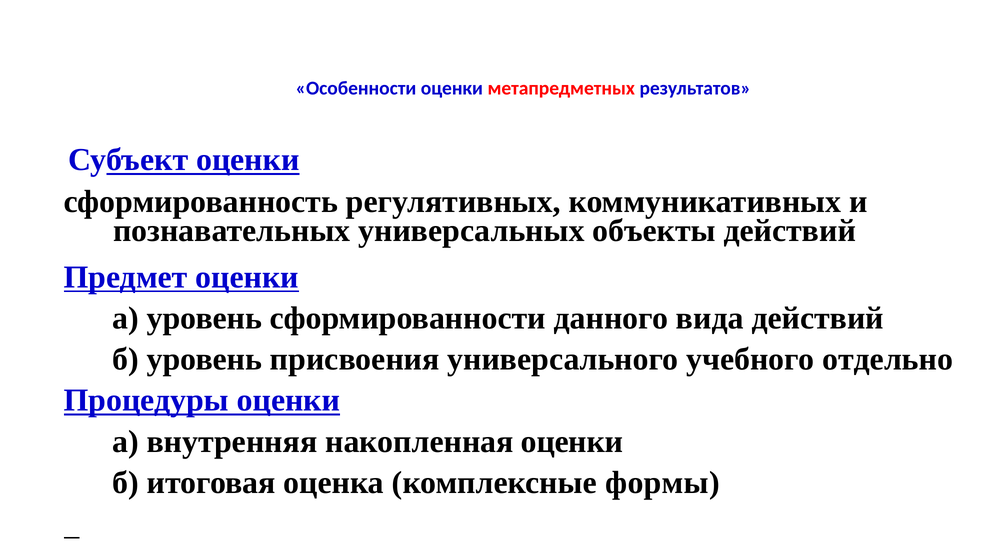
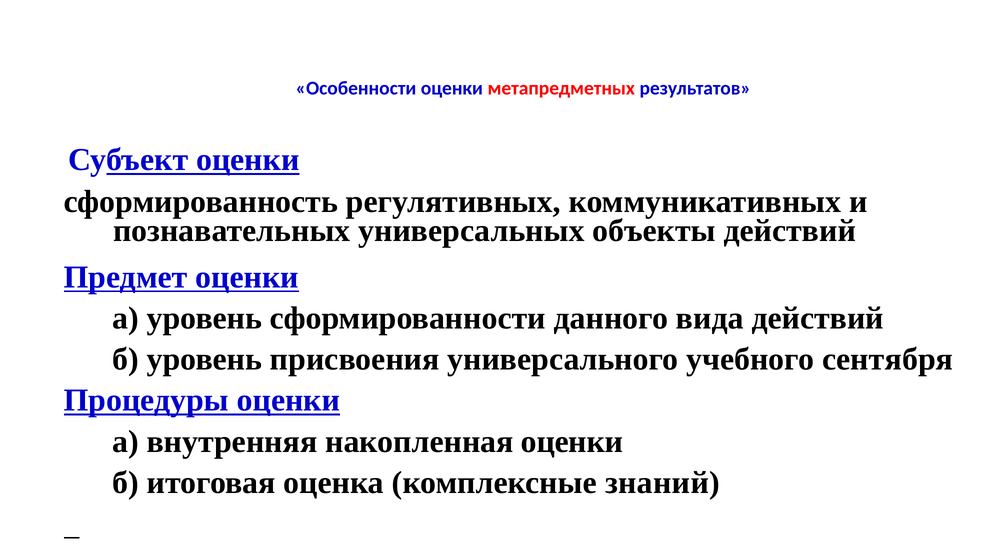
отдельно: отдельно -> сентября
формы: формы -> знаний
